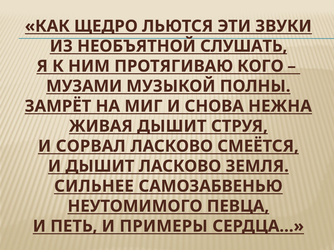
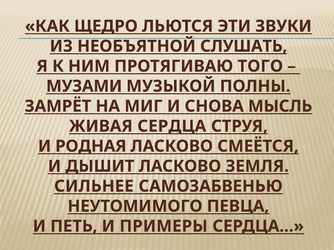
КОГО: КОГО -> ТОГО
НЕЖНА: НЕЖНА -> МЫСЛЬ
ЖИВАЯ ДЫШИТ: ДЫШИТ -> СЕРДЦА
СОРВАЛ: СОРВАЛ -> РОДНАЯ
